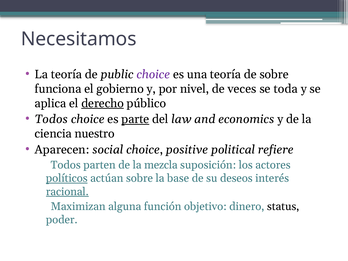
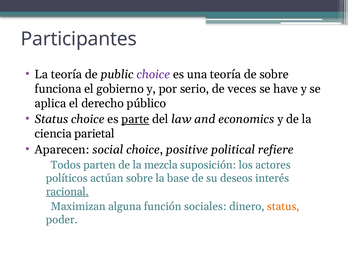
Necesitamos: Necesitamos -> Participantes
nivel: nivel -> serio
toda: toda -> have
derecho underline: present -> none
Todos at (51, 119): Todos -> Status
nuestro: nuestro -> parietal
políticos underline: present -> none
objetivo: objetivo -> sociales
status at (283, 206) colour: black -> orange
